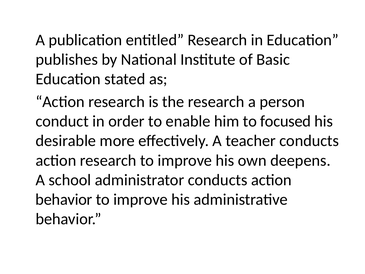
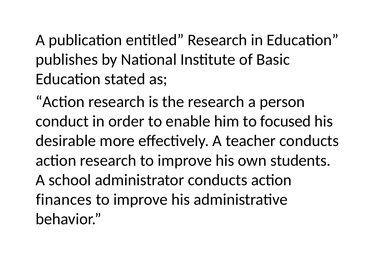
deepens: deepens -> students
behavior at (64, 199): behavior -> finances
